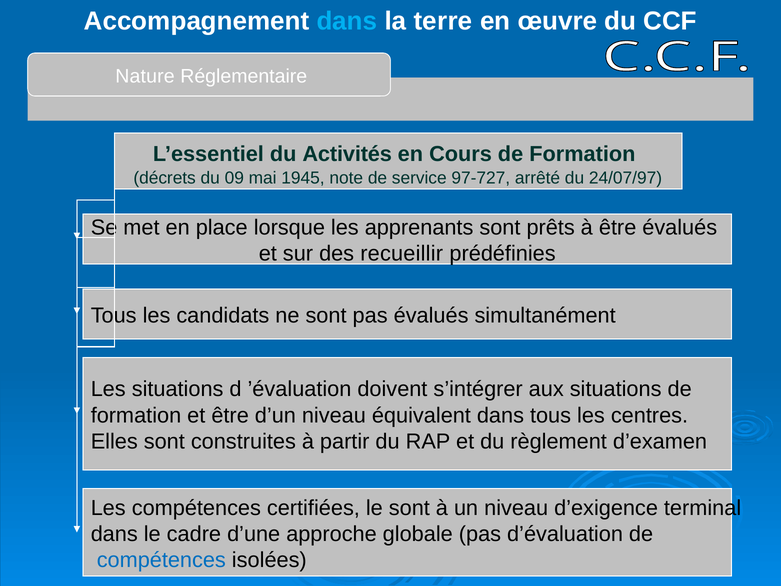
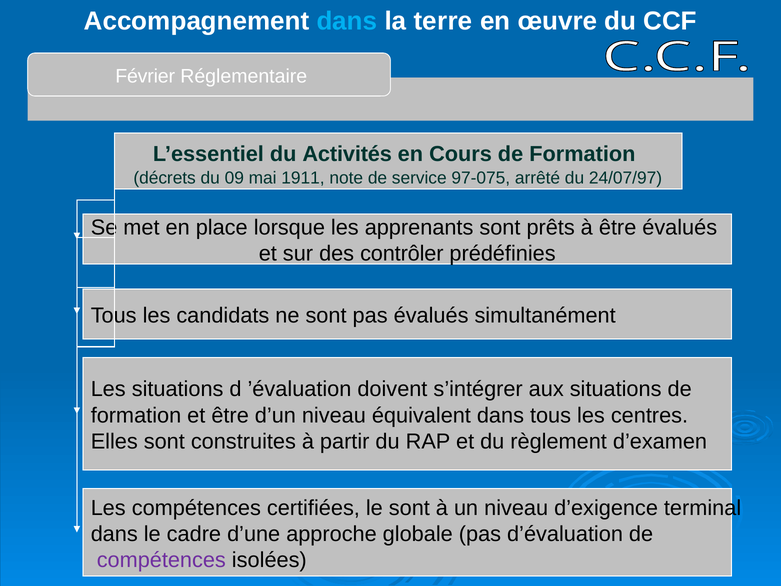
Nature: Nature -> Février
1945: 1945 -> 1911
97-727: 97-727 -> 97-075
recueillir: recueillir -> contrôler
compétences at (161, 560) colour: blue -> purple
